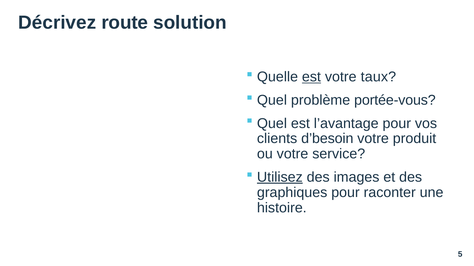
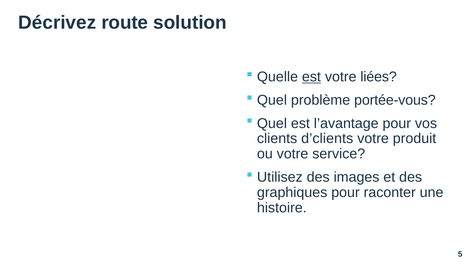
taux: taux -> liées
d’besoin: d’besoin -> d’clients
Utilisez underline: present -> none
